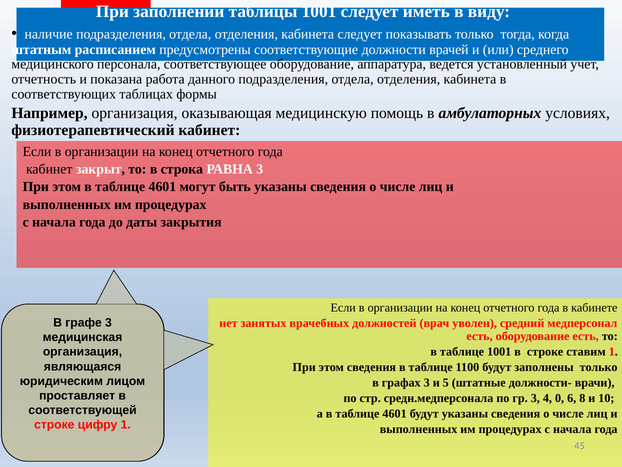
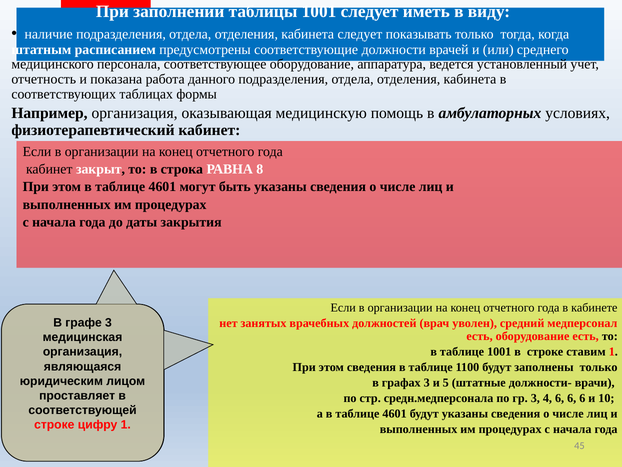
РАВНА 3: 3 -> 8
4 0: 0 -> 6
8 at (582, 398): 8 -> 6
